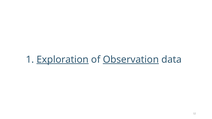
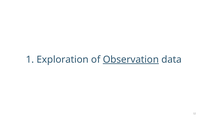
Exploration underline: present -> none
